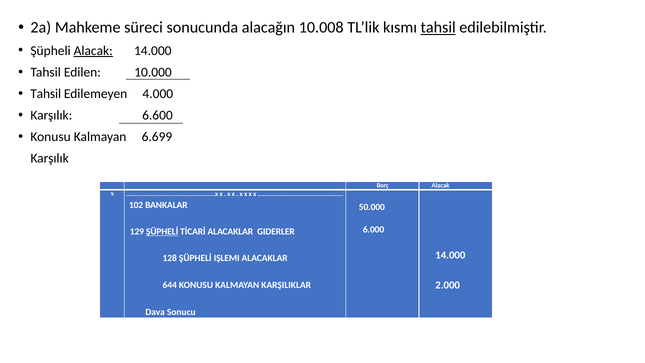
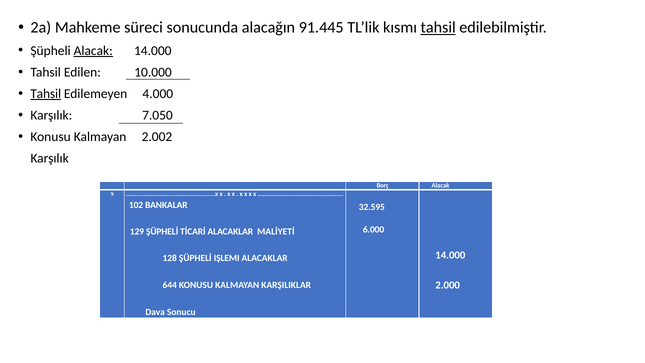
10.008: 10.008 -> 91.445
Tahsil at (46, 94) underline: none -> present
6.600: 6.600 -> 7.050
6.699: 6.699 -> 2.002
50.000: 50.000 -> 32.595
ŞÜPHELİ at (162, 231) underline: present -> none
GIDERLER: GIDERLER -> MALİYETİ
